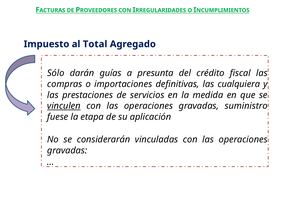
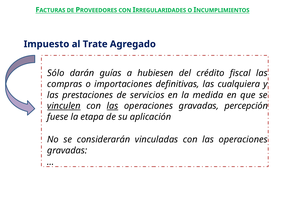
Total: Total -> Trate
presunta: presunta -> hubiesen
las at (113, 106) underline: none -> present
suministro: suministro -> percepción
